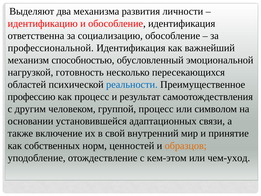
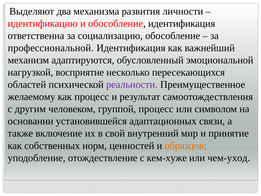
способностью: способностью -> адаптируются
готовность: готовность -> восприятие
реальности colour: blue -> purple
профессию: профессию -> желаемому
кем-этом: кем-этом -> кем-хуже
